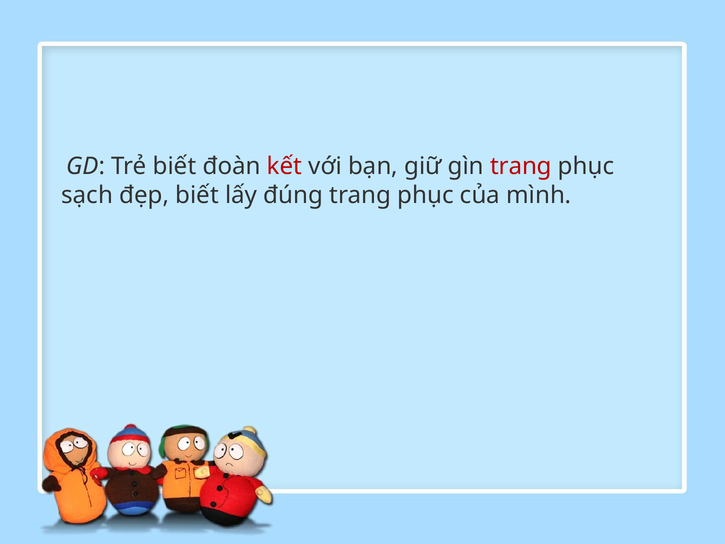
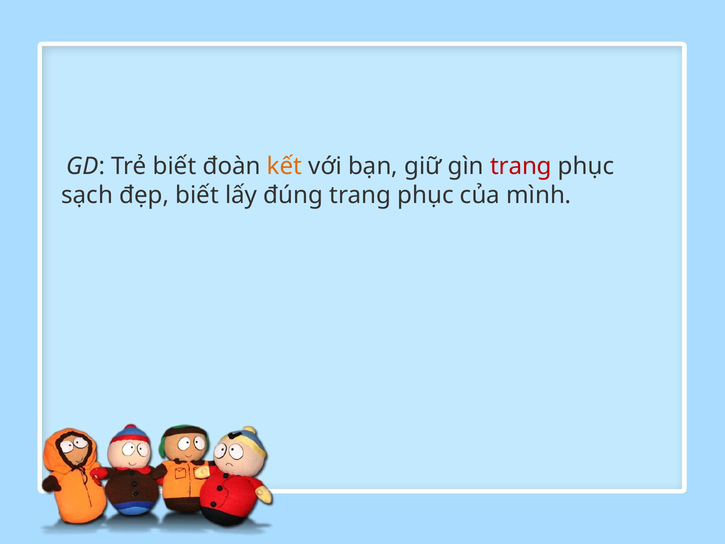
kết colour: red -> orange
